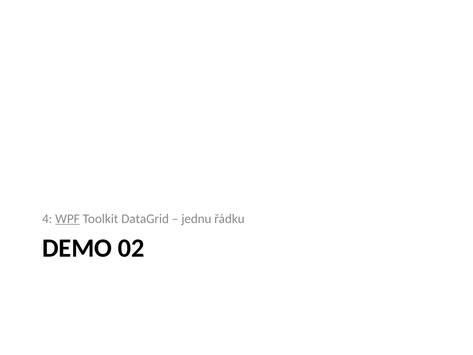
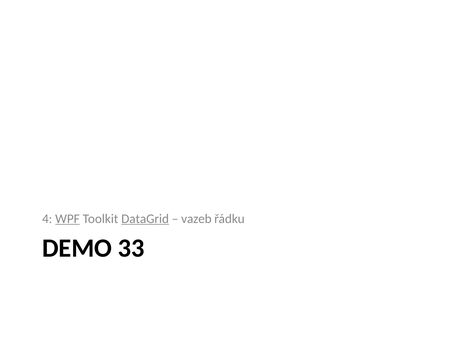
DataGrid underline: none -> present
jednu: jednu -> vazeb
02: 02 -> 33
